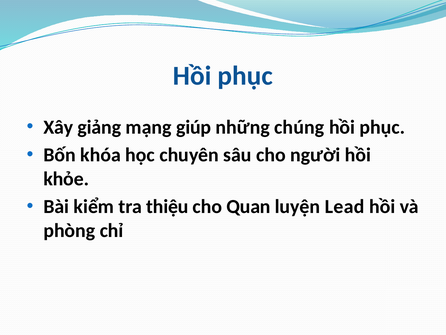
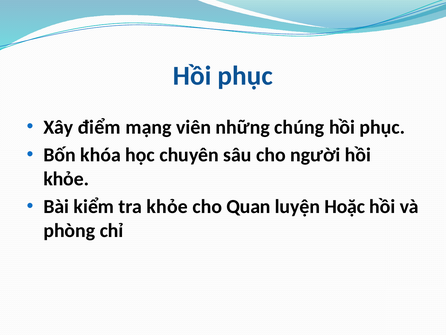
giảng: giảng -> điểm
giúp: giúp -> viên
tra thiệu: thiệu -> khỏe
Lead: Lead -> Hoặc
